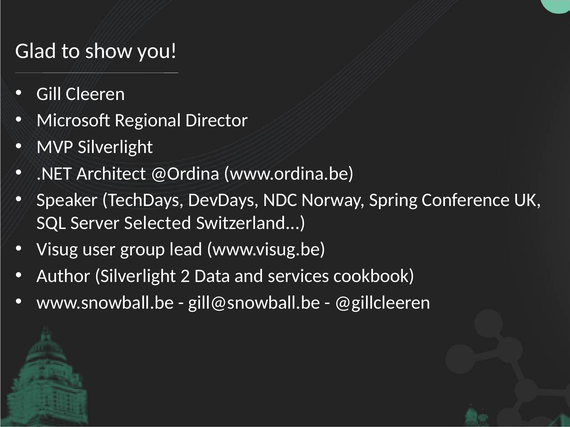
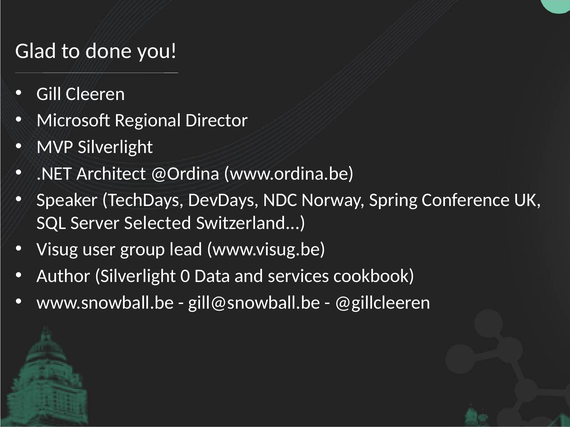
show: show -> done
2: 2 -> 0
